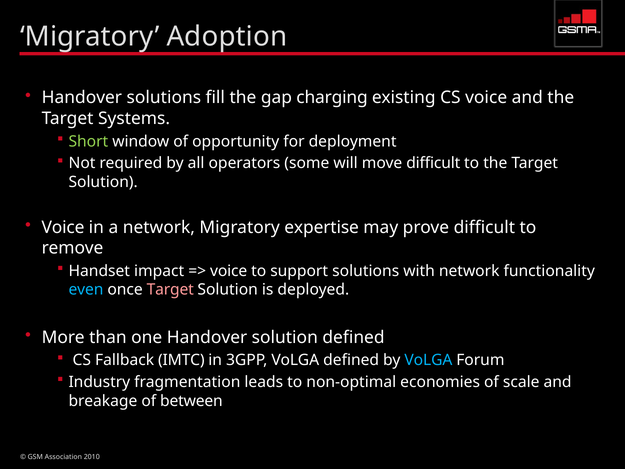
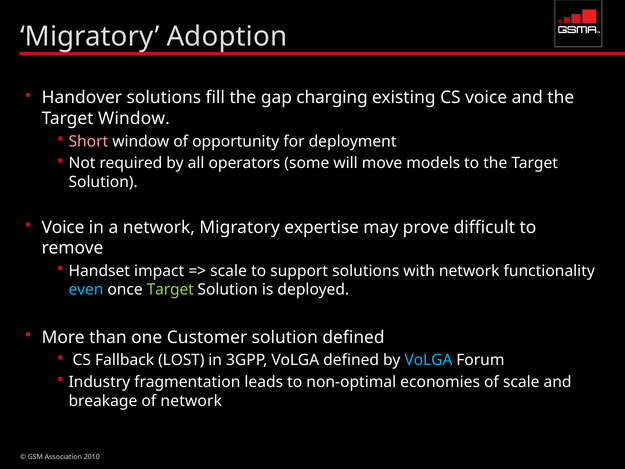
Target Systems: Systems -> Window
Short colour: light green -> pink
move difficult: difficult -> models
voice at (229, 271): voice -> scale
Target at (170, 290) colour: pink -> light green
one Handover: Handover -> Customer
IMTC: IMTC -> LOST
of between: between -> network
